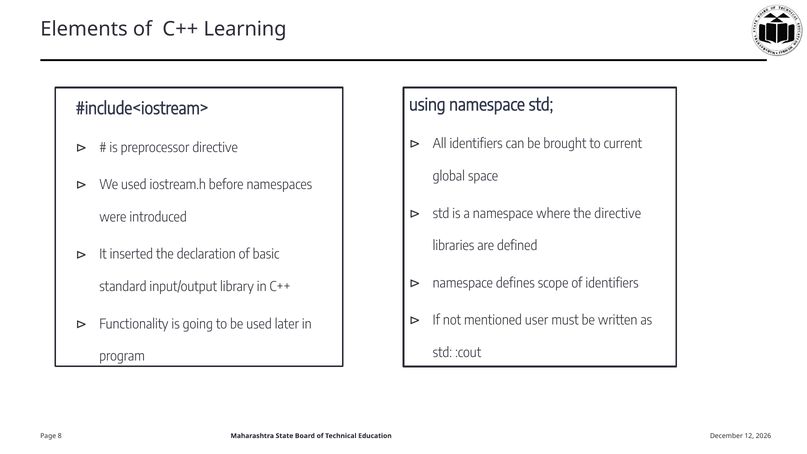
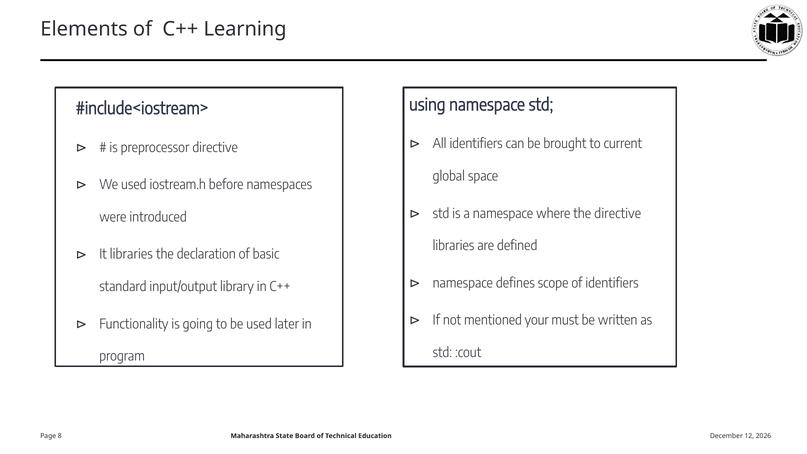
It inserted: inserted -> libraries
user: user -> your
